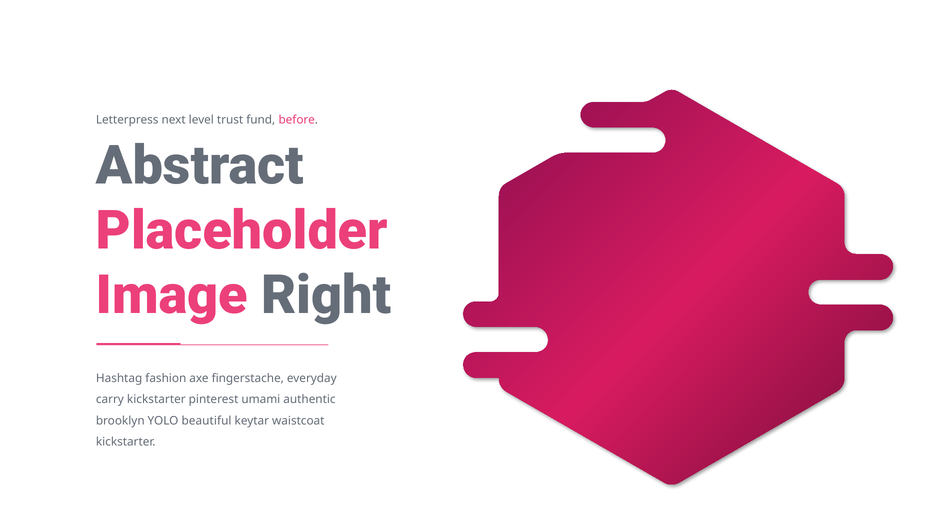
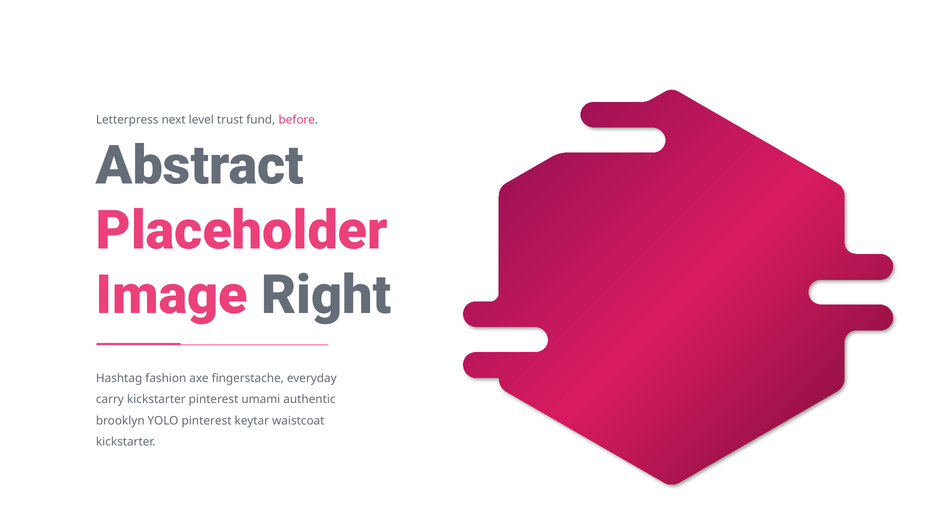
YOLO beautiful: beautiful -> pinterest
